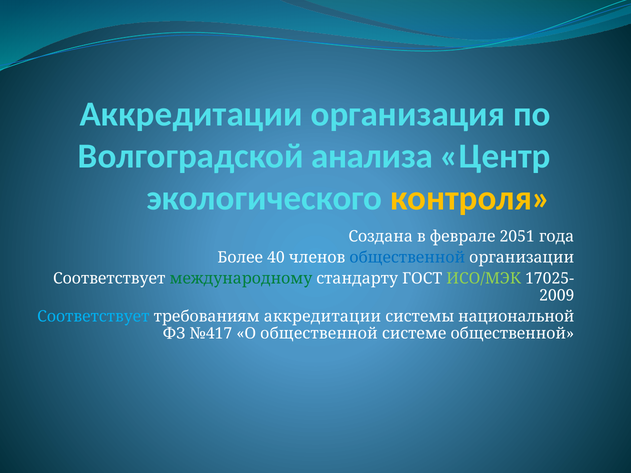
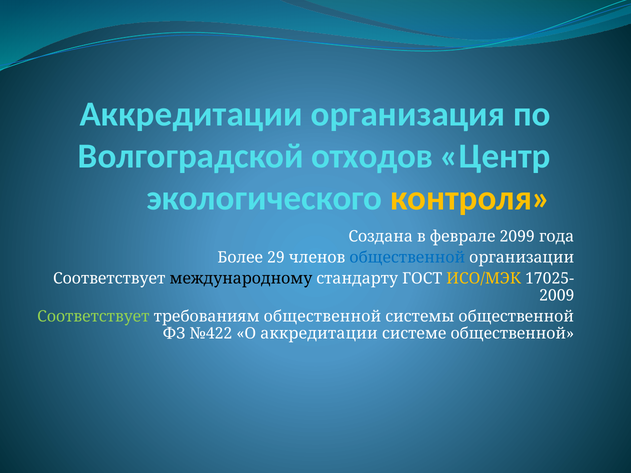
анализа: анализа -> отходов
2051: 2051 -> 2099
40: 40 -> 29
международному colour: green -> black
ИСО/МЭК colour: light green -> yellow
Соответствует at (93, 317) colour: light blue -> light green
требованиям аккредитации: аккредитации -> общественной
системы национальной: национальной -> общественной
№417: №417 -> №422
О общественной: общественной -> аккредитации
